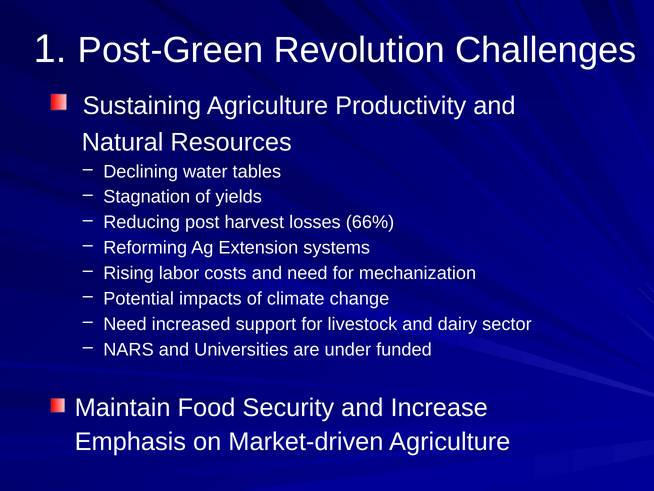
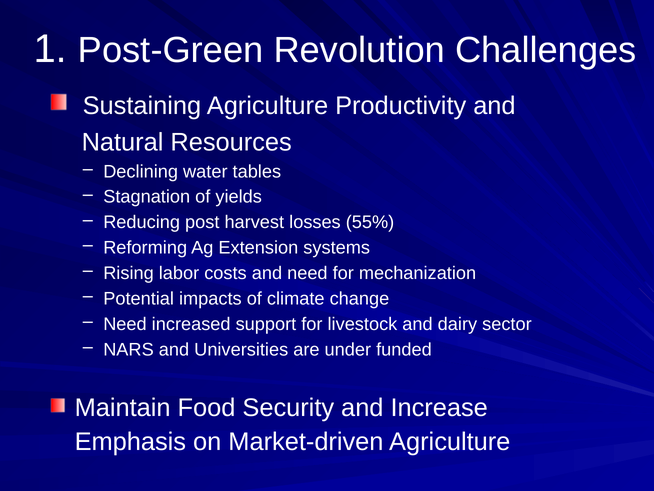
66%: 66% -> 55%
